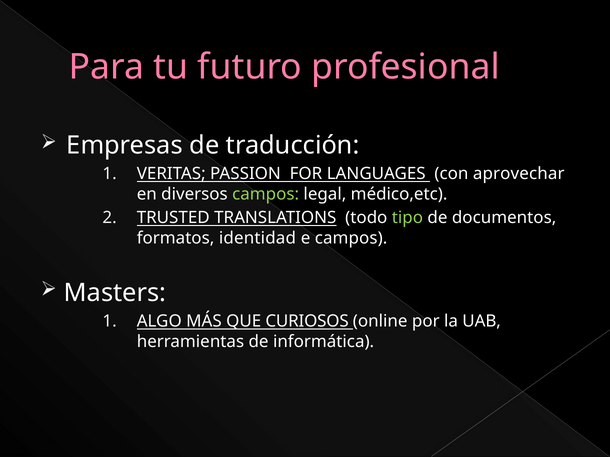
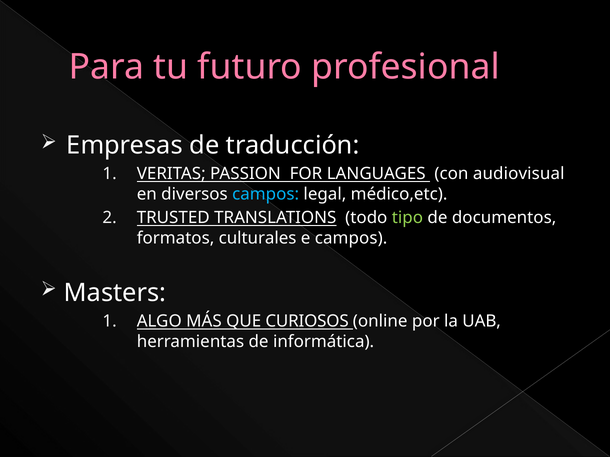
aprovechar: aprovechar -> audiovisual
campos at (266, 194) colour: light green -> light blue
identidad: identidad -> culturales
